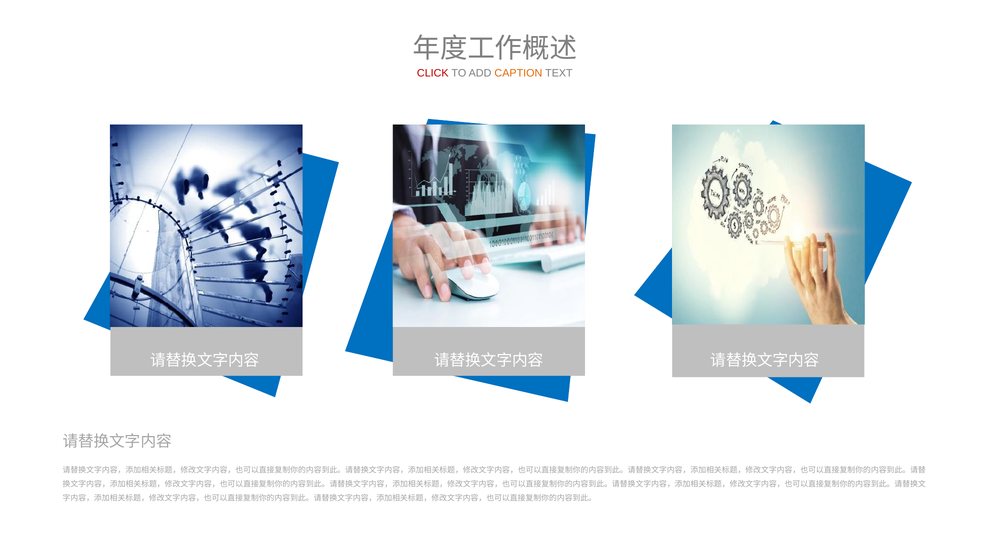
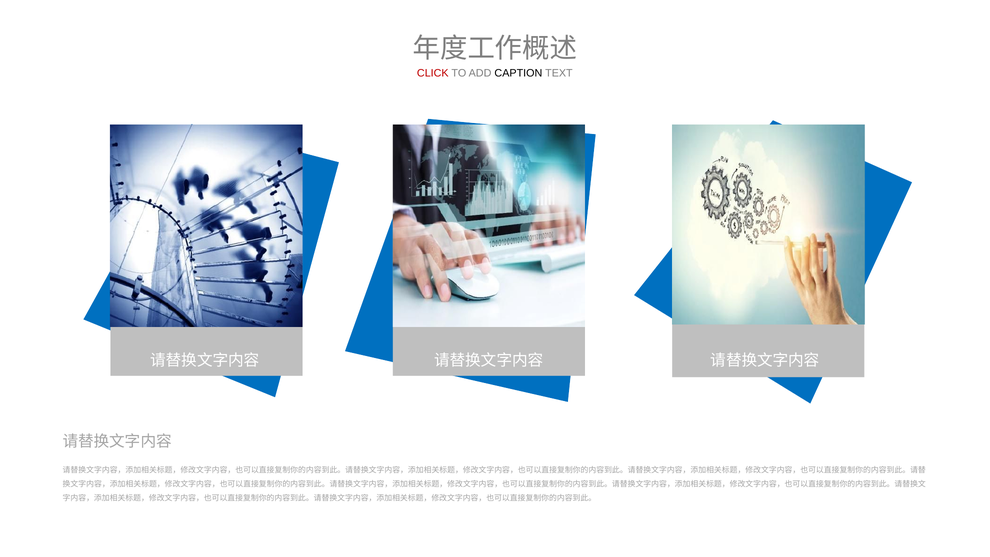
CAPTION colour: orange -> black
